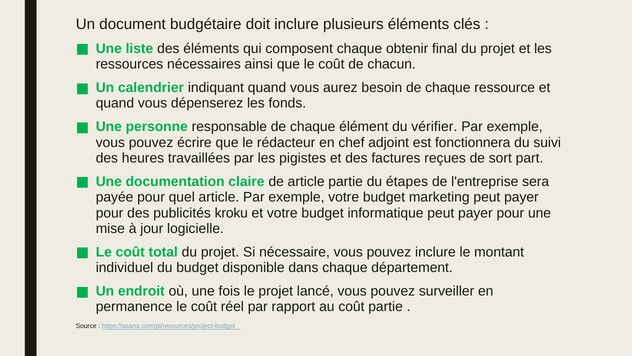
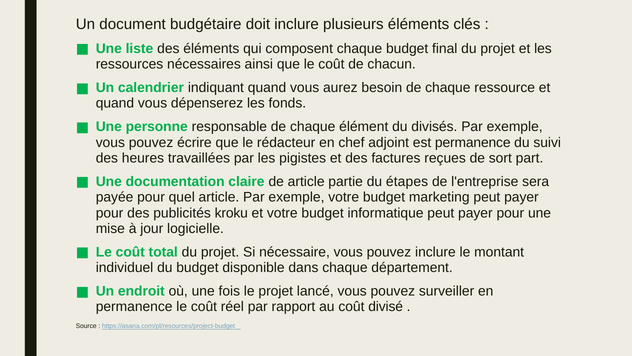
chaque obtenir: obtenir -> budget
vérifier: vérifier -> divisés
est fonctionnera: fonctionnera -> permanence
coût partie: partie -> divisé
